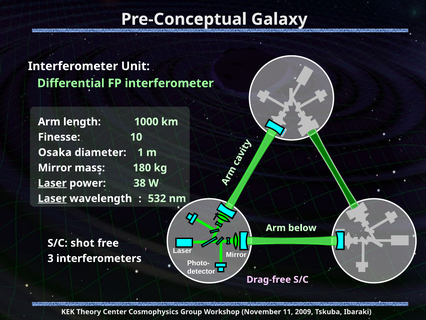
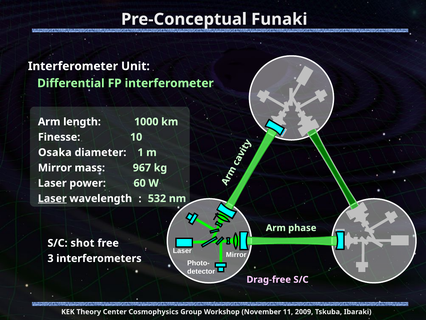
Galaxy: Galaxy -> Funaki
180: 180 -> 967
Laser at (52, 183) underline: present -> none
38: 38 -> 60
below: below -> phase
